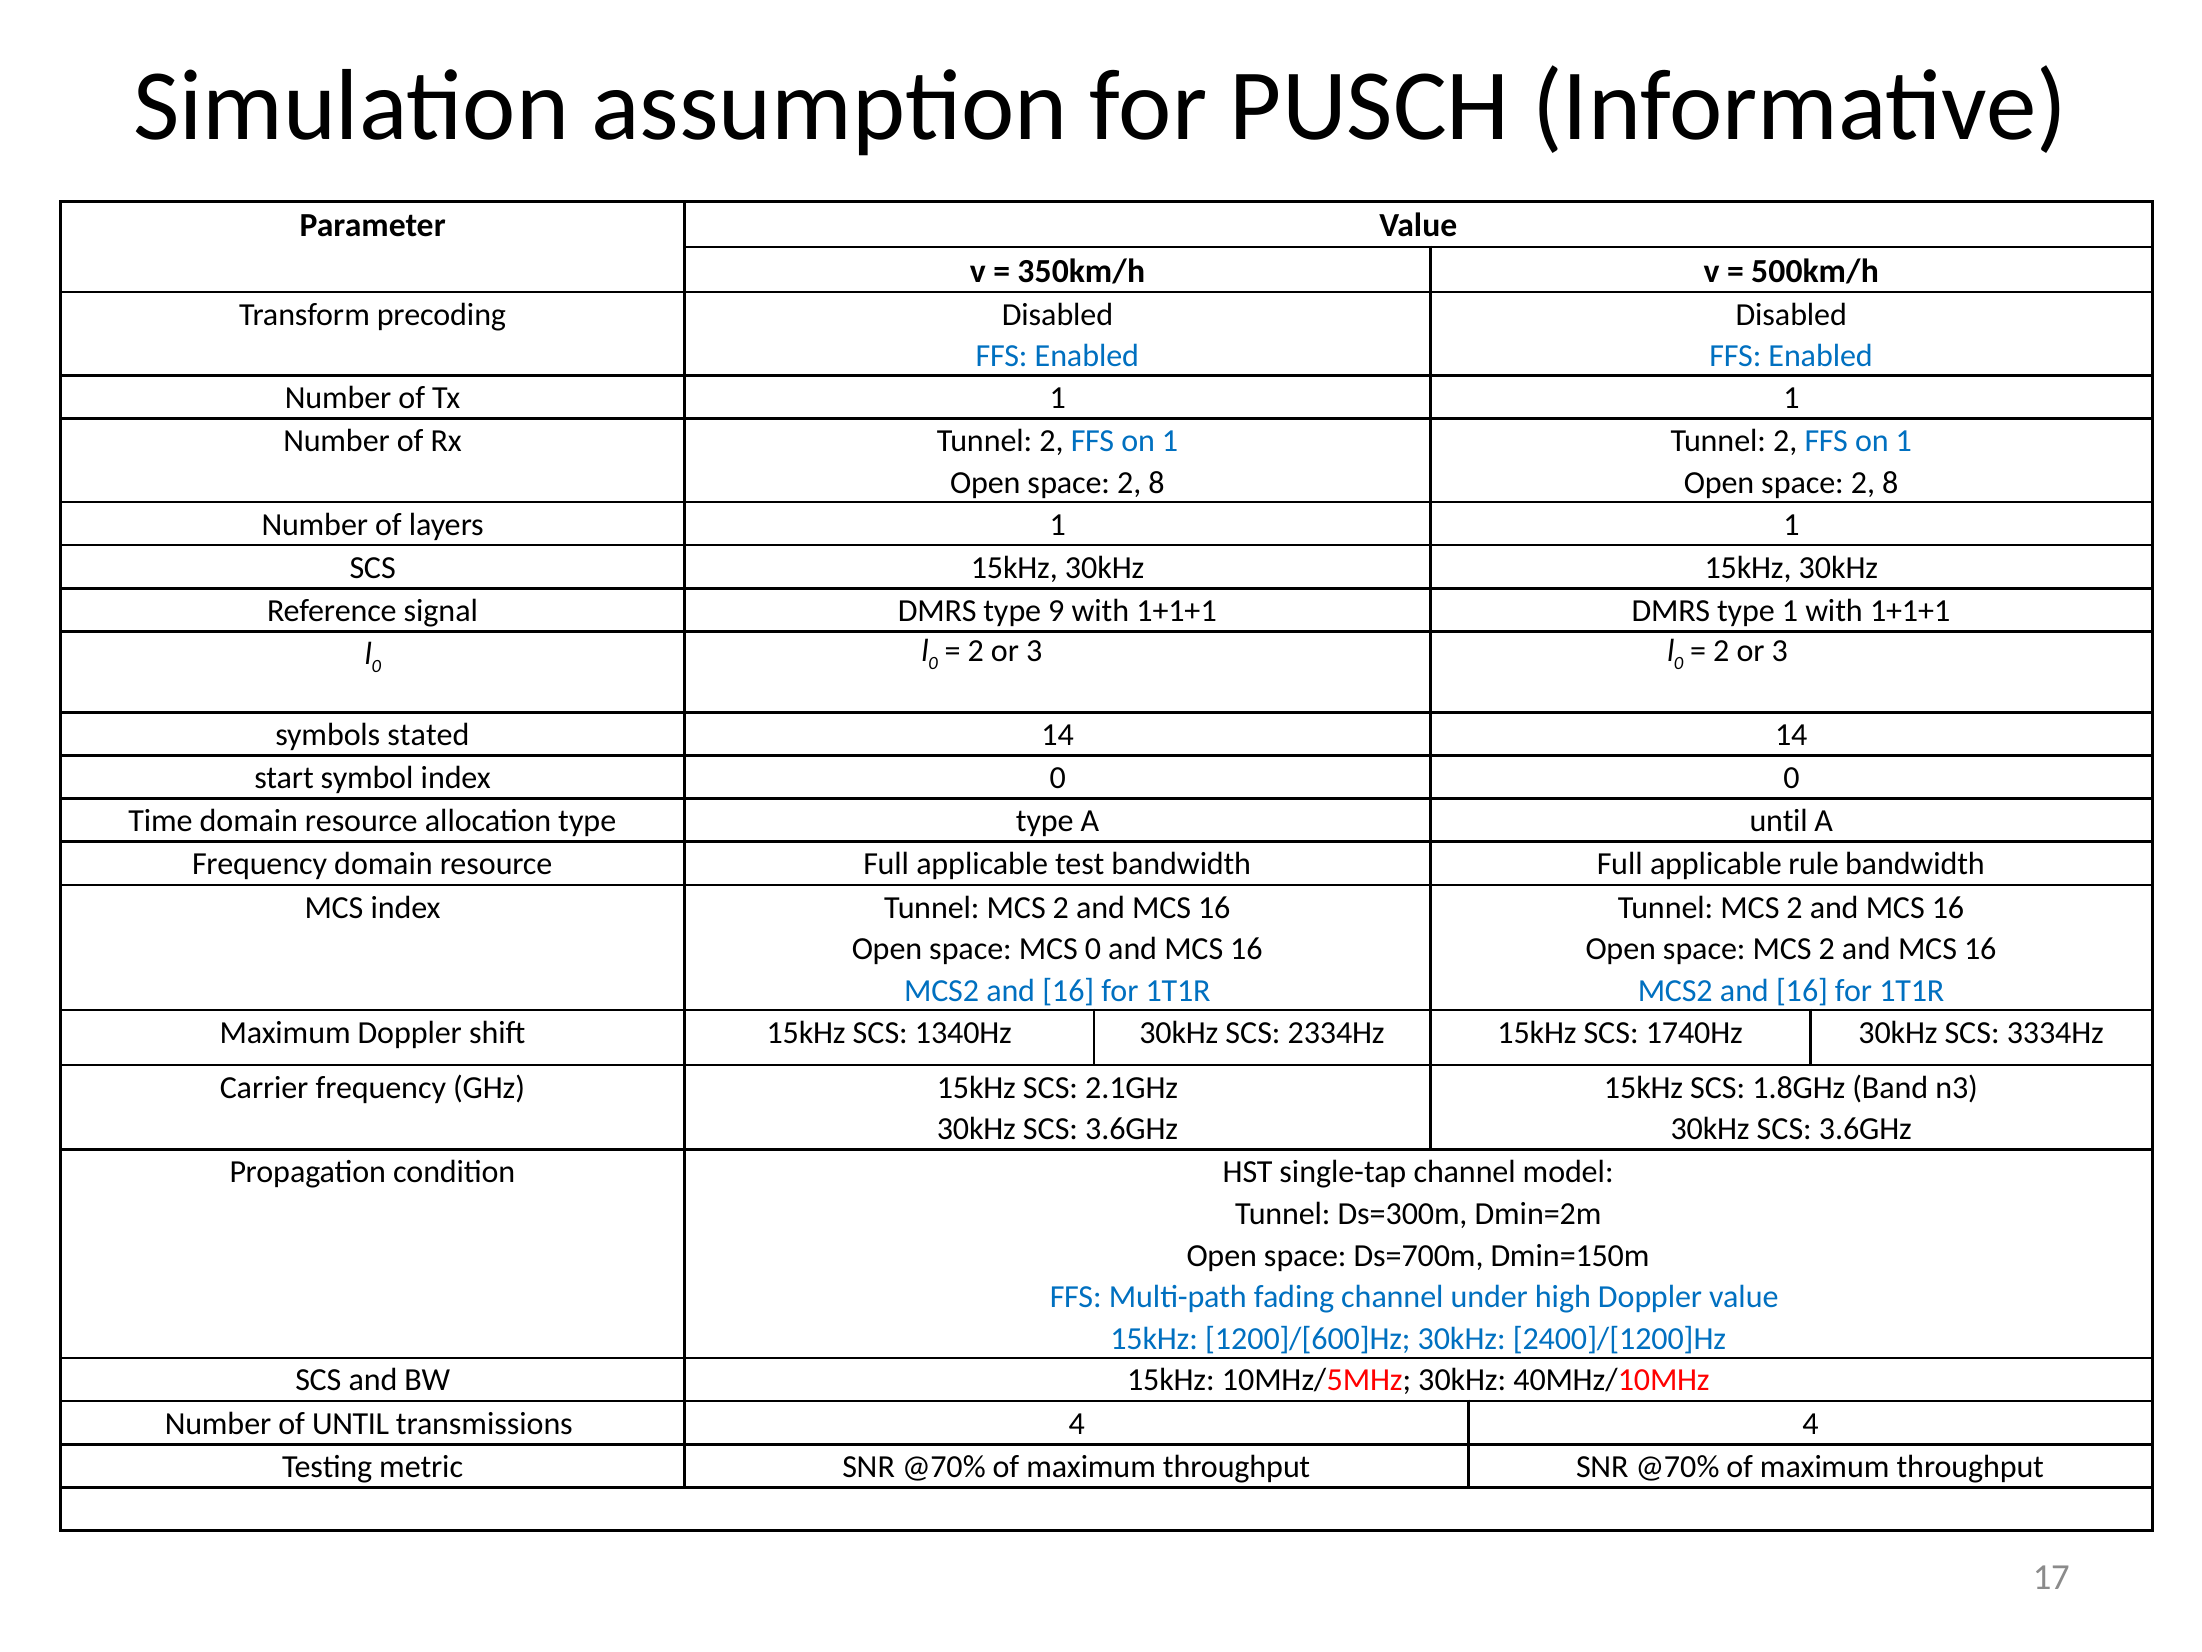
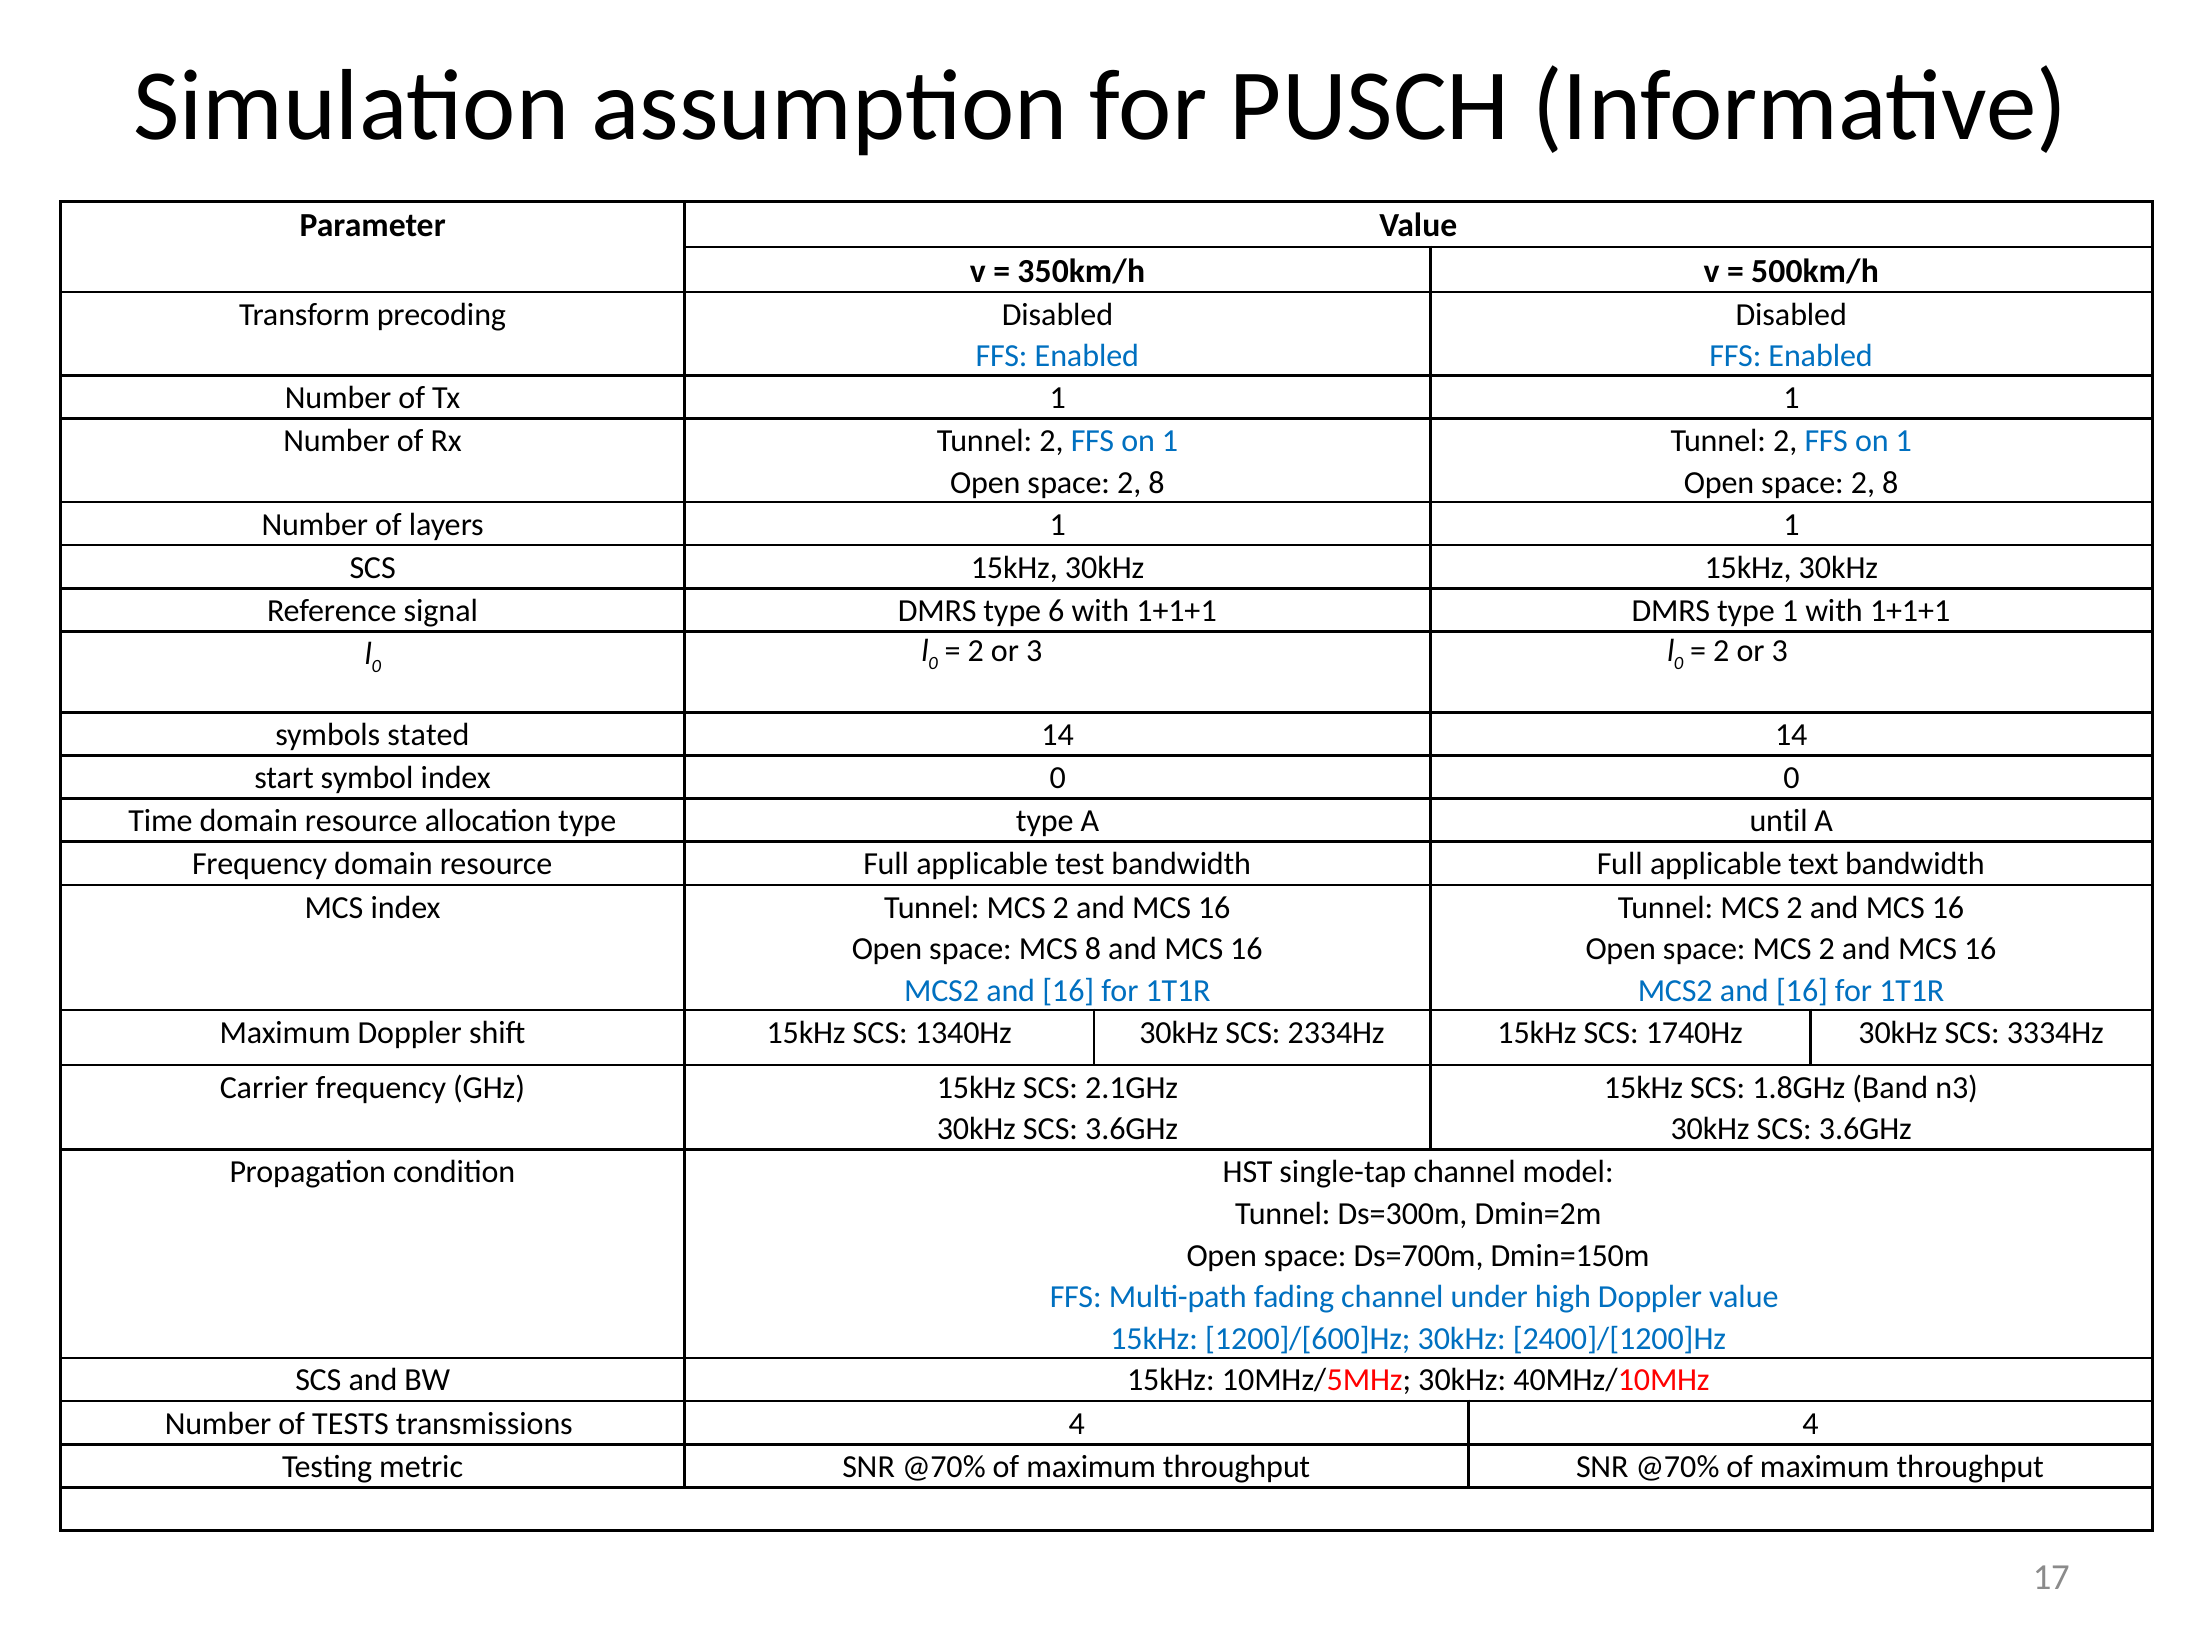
9: 9 -> 6
rule: rule -> text
MCS 0: 0 -> 8
of UNTIL: UNTIL -> TESTS
